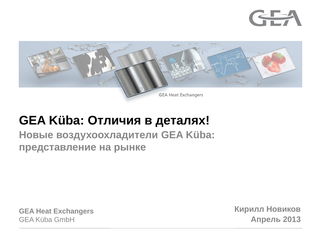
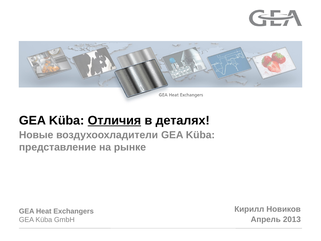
Отличия underline: none -> present
